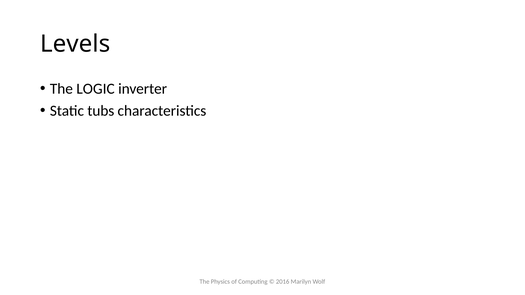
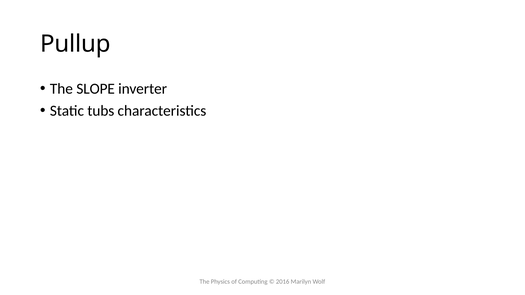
Levels: Levels -> Pullup
LOGIC: LOGIC -> SLOPE
